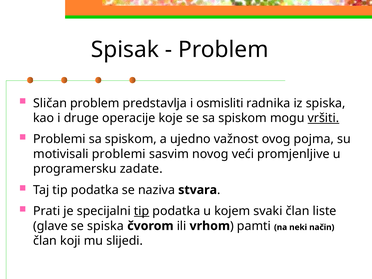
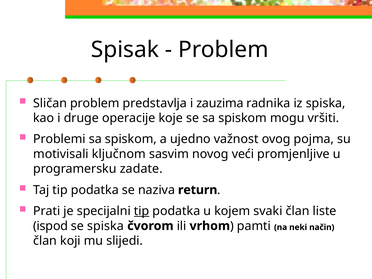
osmisliti: osmisliti -> zauzima
vršiti underline: present -> none
motivisali problemi: problemi -> ključnom
stvara: stvara -> return
glave: glave -> ispod
